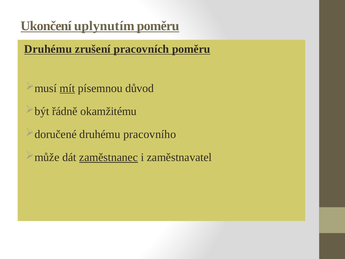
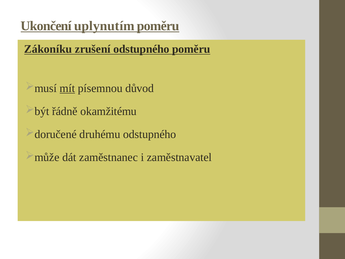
Druhému at (48, 49): Druhému -> Zákoníku
zrušení pracovních: pracovních -> odstupného
druhému pracovního: pracovního -> odstupného
zaměstnanec underline: present -> none
